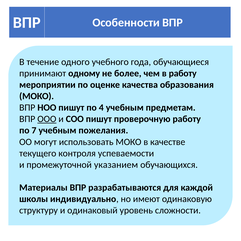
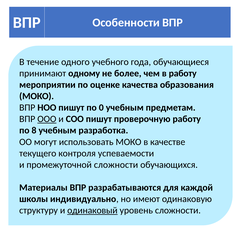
4: 4 -> 0
7: 7 -> 8
пожелания: пожелания -> разработка
промежуточной указанием: указанием -> сложности
одинаковый underline: none -> present
